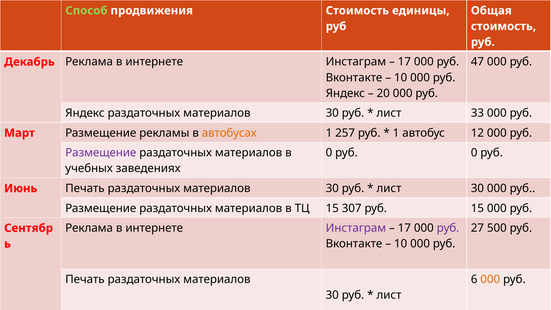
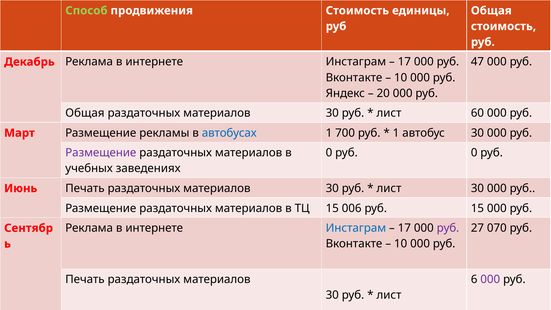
Яндекс at (85, 113): Яндекс -> Общая
33: 33 -> 60
автобусах colour: orange -> blue
257: 257 -> 700
автобус 12: 12 -> 30
307: 307 -> 006
Инстаграм at (356, 228) colour: purple -> blue
500: 500 -> 070
000 at (490, 279) colour: orange -> purple
